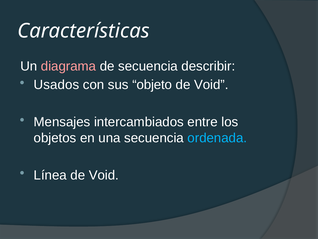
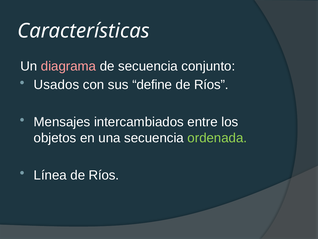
describir: describir -> conjunto
objeto: objeto -> define
Void at (211, 85): Void -> Ríos
ordenada colour: light blue -> light green
Línea de Void: Void -> Ríos
